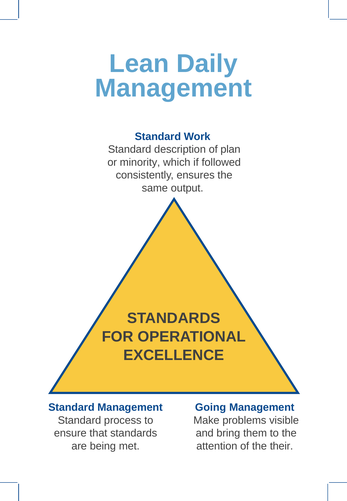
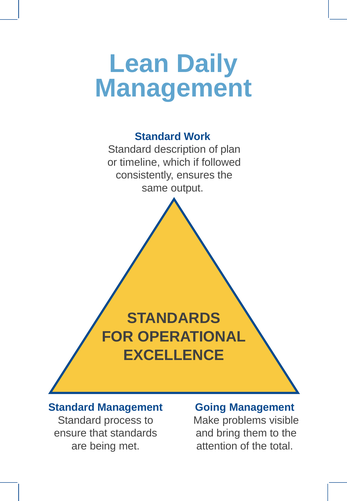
minority: minority -> timeline
their: their -> total
